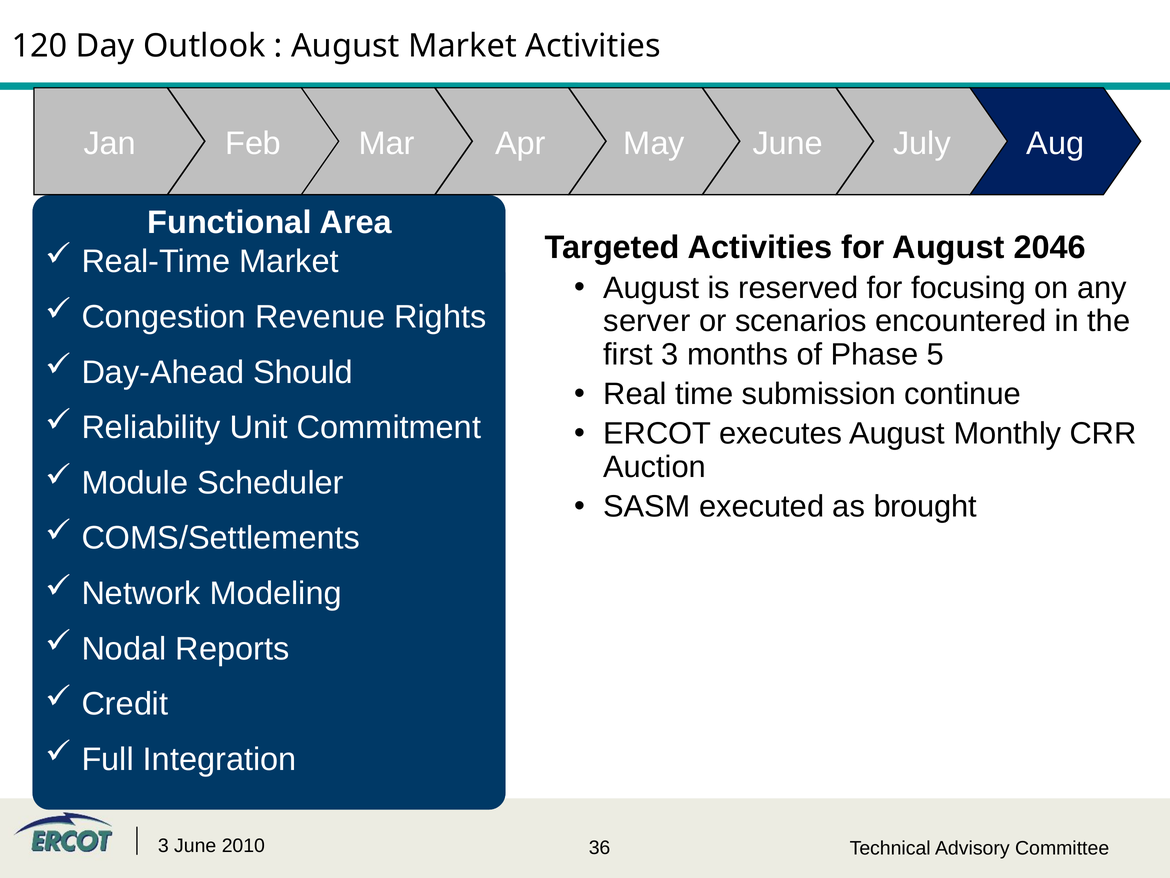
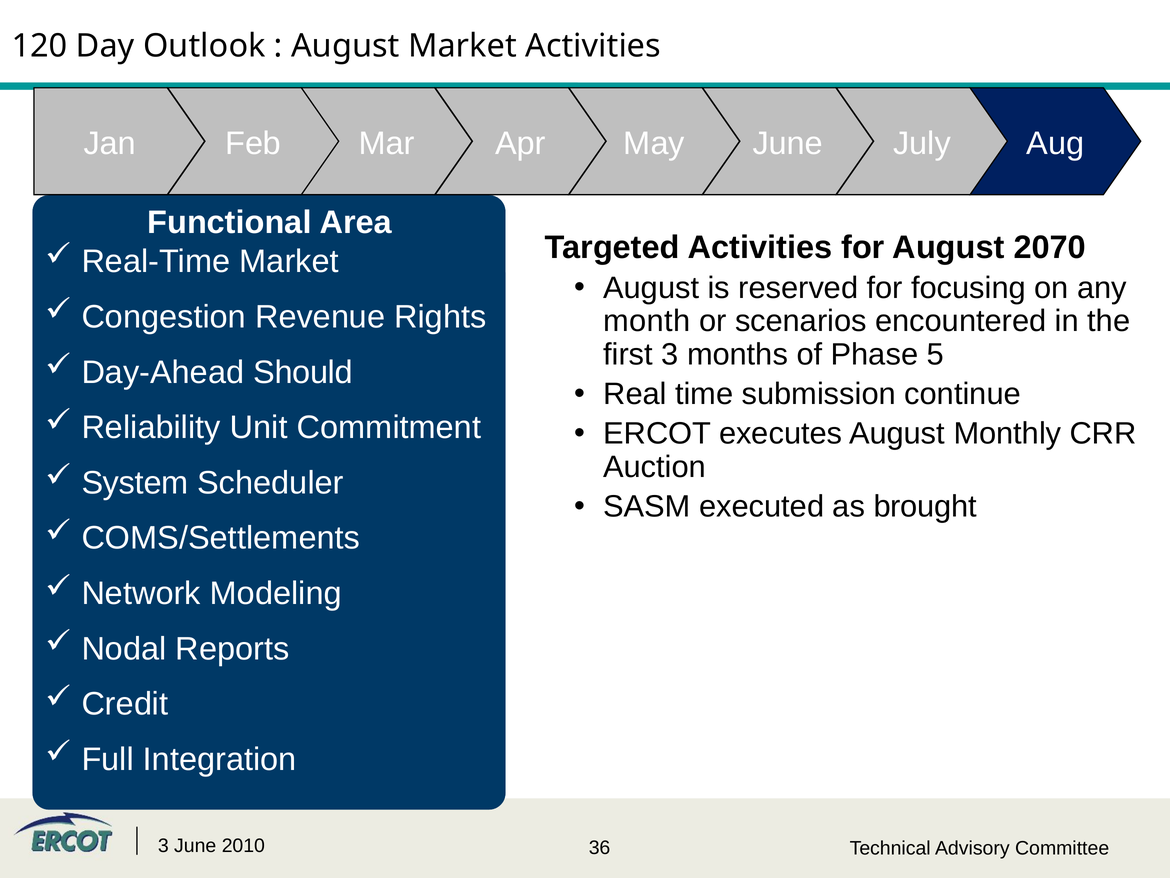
2046: 2046 -> 2070
server: server -> month
Module: Module -> System
